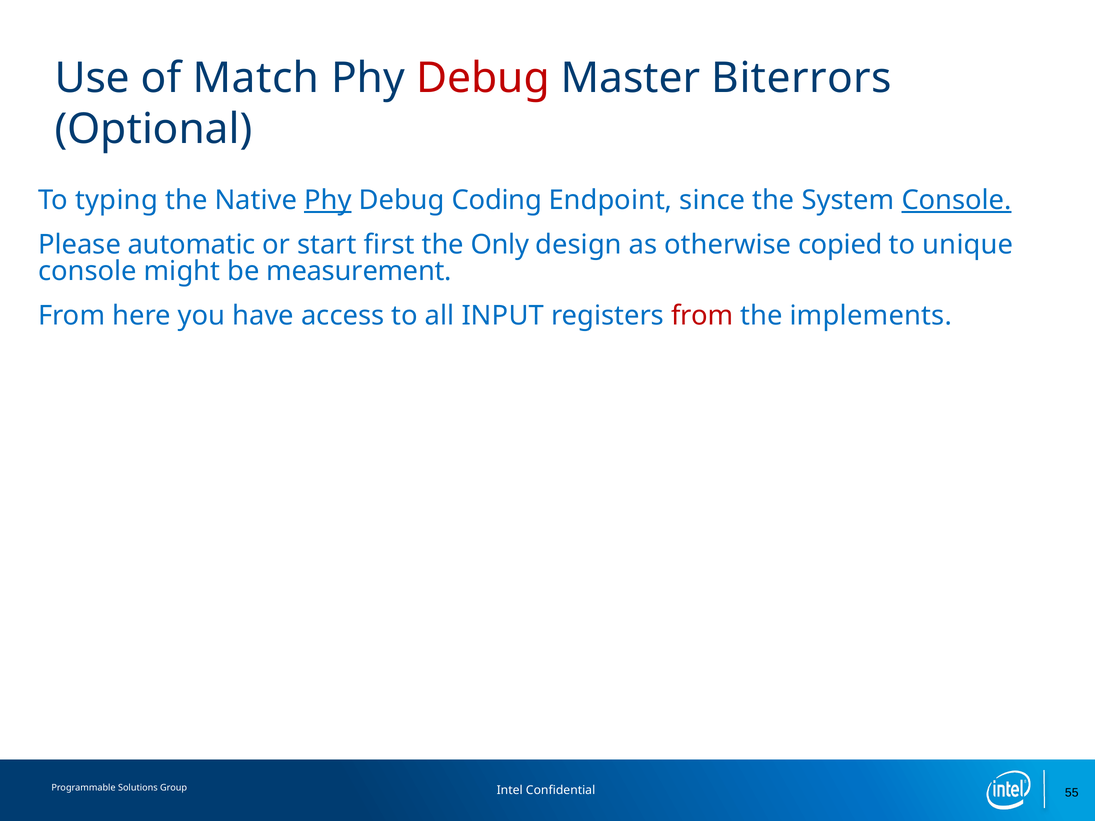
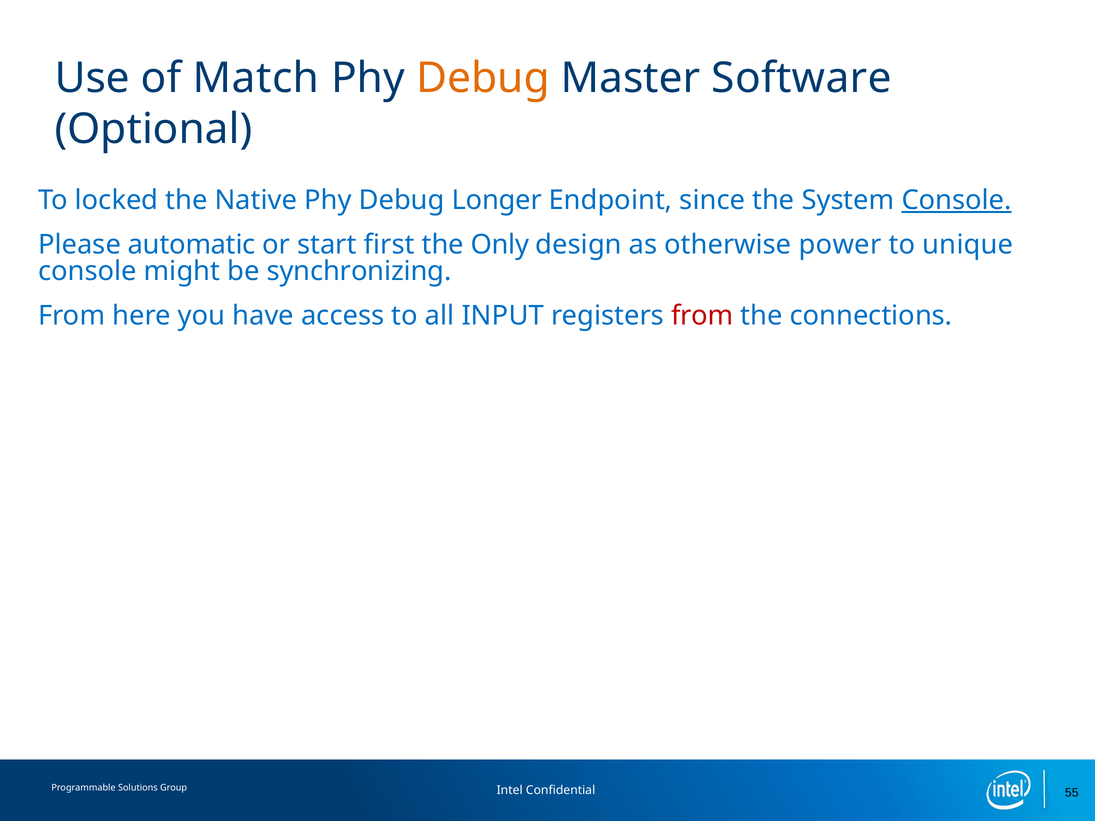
Debug at (483, 78) colour: red -> orange
Biterrors: Biterrors -> Software
typing: typing -> locked
Phy at (328, 200) underline: present -> none
Coding: Coding -> Longer
copied: copied -> power
measurement: measurement -> synchronizing
implements: implements -> connections
